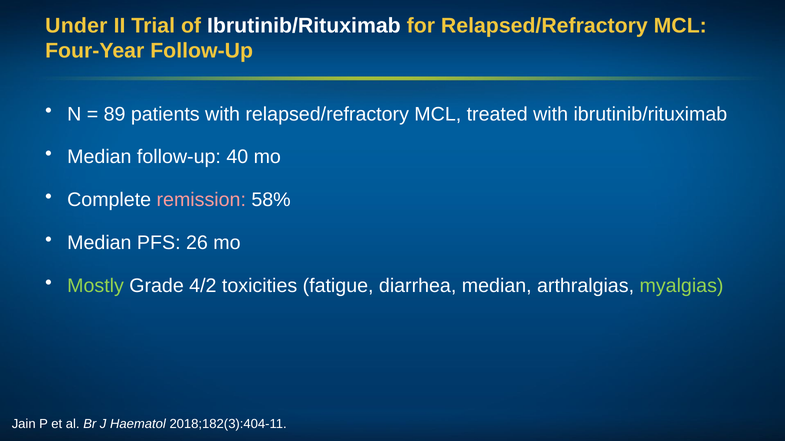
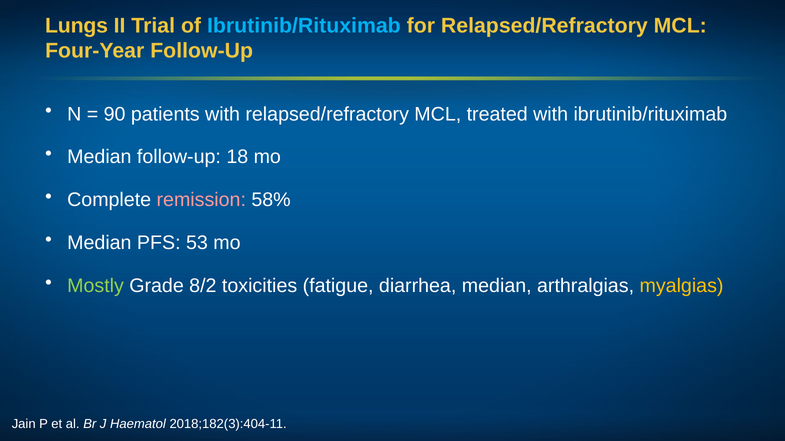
Under: Under -> Lungs
Ibrutinib/Rituximab at (304, 26) colour: white -> light blue
89: 89 -> 90
40: 40 -> 18
26: 26 -> 53
4/2: 4/2 -> 8/2
myalgias colour: light green -> yellow
